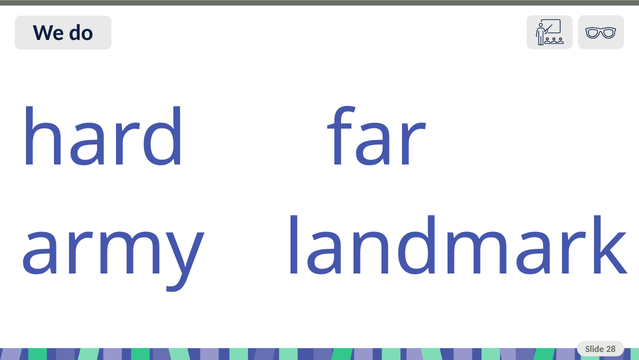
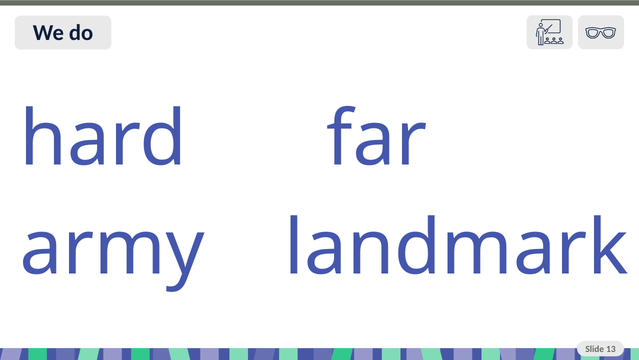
28: 28 -> 13
